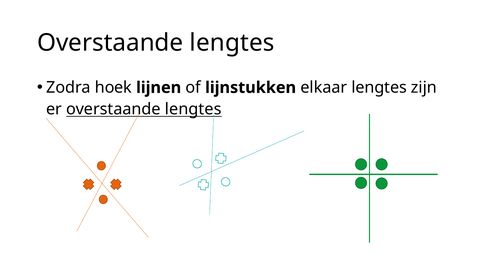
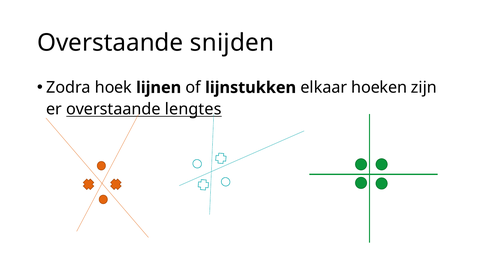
lengtes at (232, 43): lengtes -> snijden
elkaar lengtes: lengtes -> hoeken
